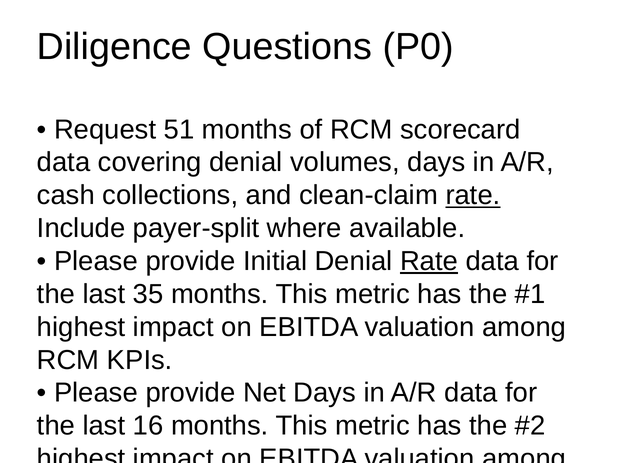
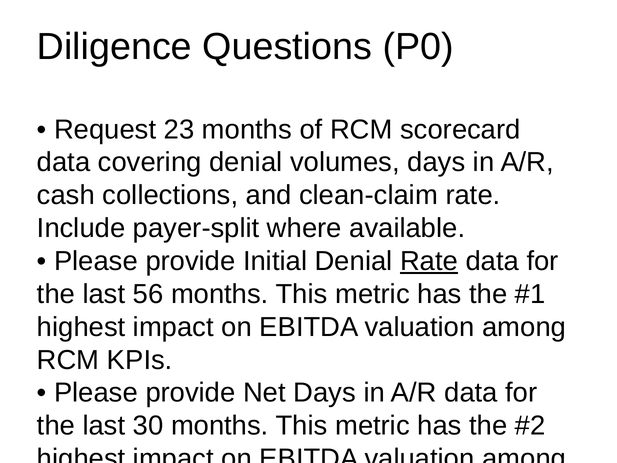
51: 51 -> 23
rate at (473, 195) underline: present -> none
35: 35 -> 56
16: 16 -> 30
